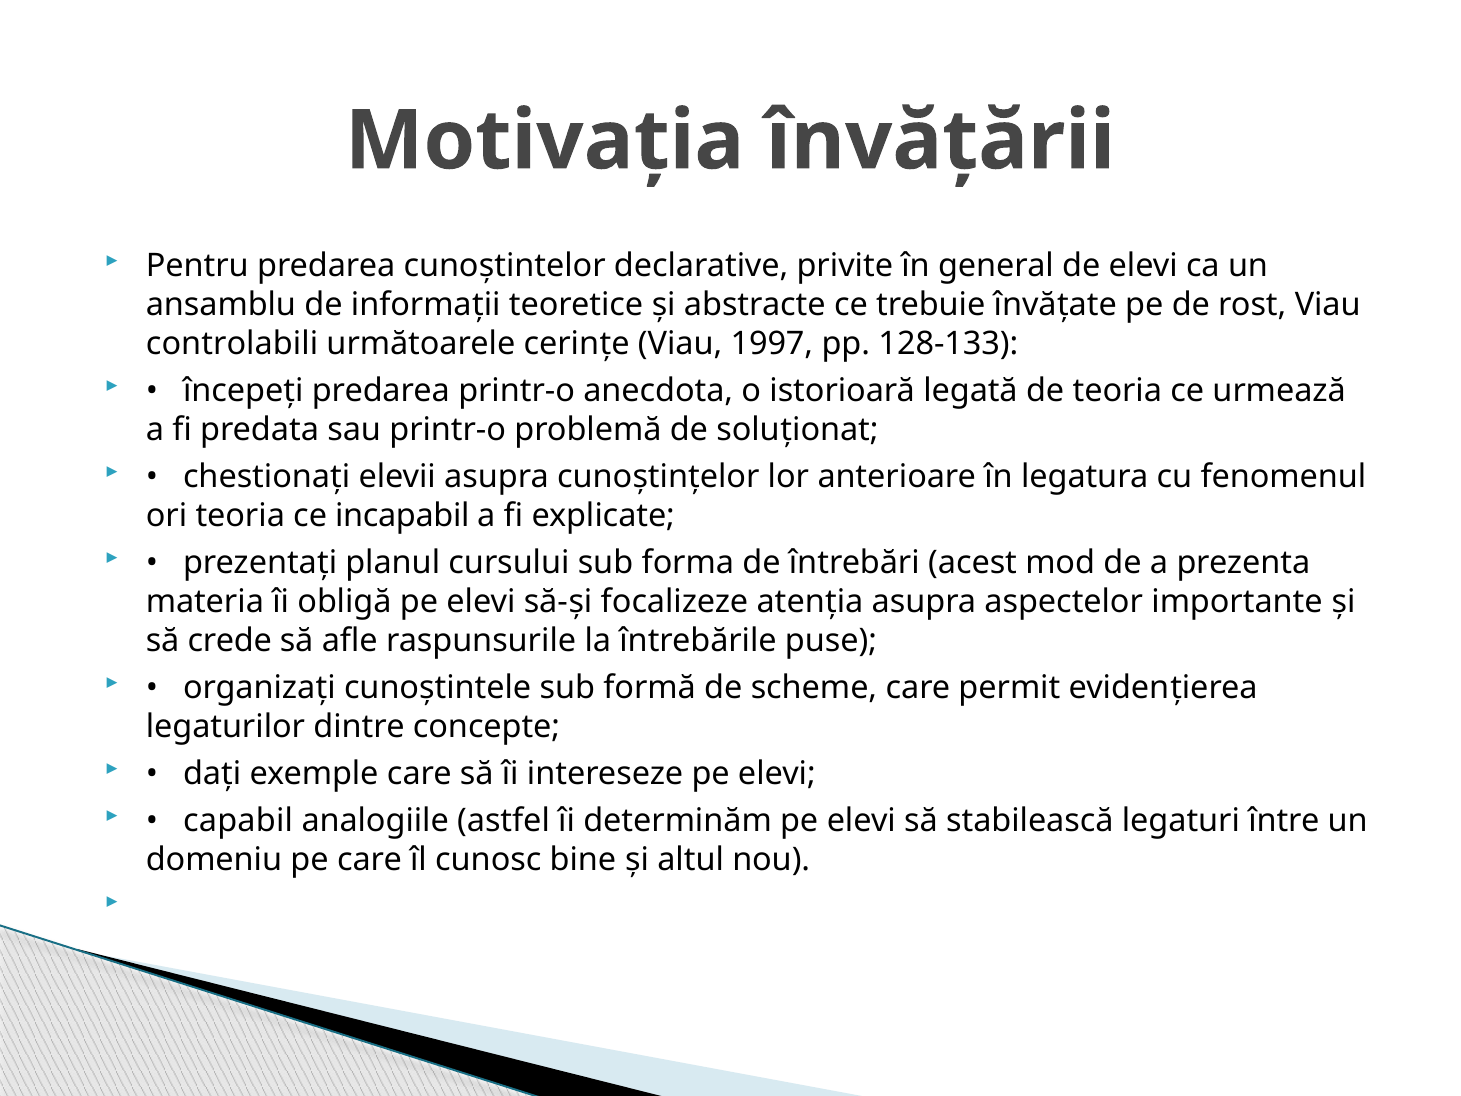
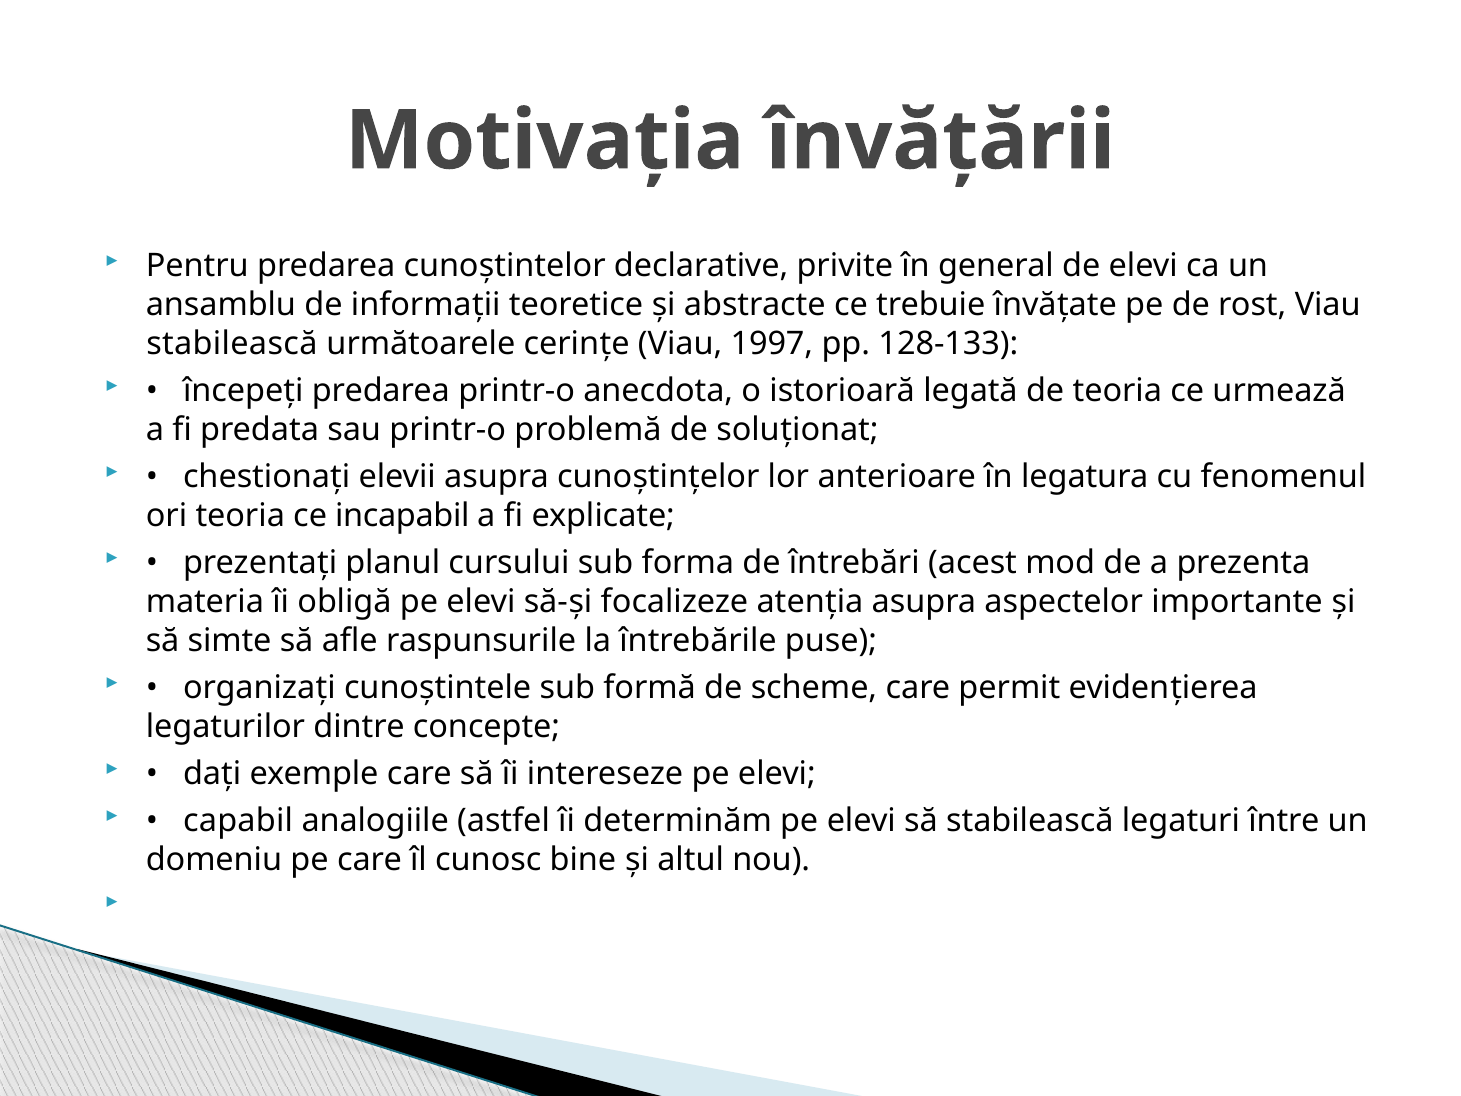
controlabili at (232, 343): controlabili -> stabilească
crede: crede -> simte
